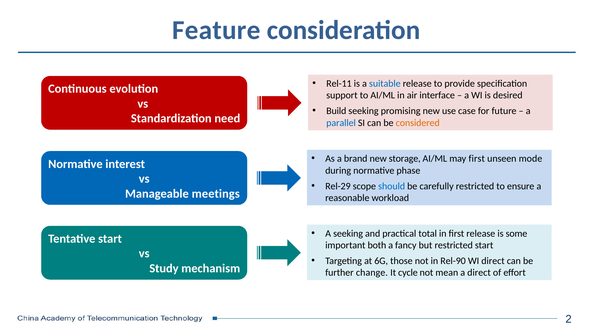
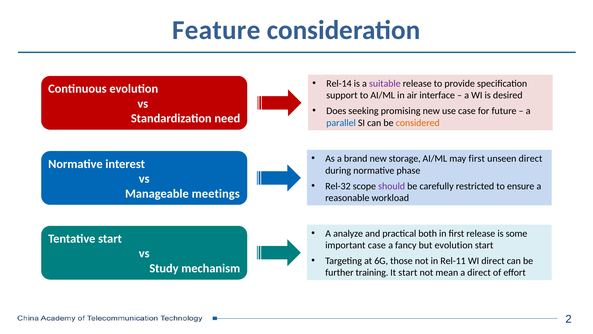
Rel-11: Rel-11 -> Rel-14
suitable colour: blue -> purple
Build: Build -> Does
unseen mode: mode -> direct
Rel-29: Rel-29 -> Rel-32
should colour: blue -> purple
A seeking: seeking -> analyze
total: total -> both
important both: both -> case
but restricted: restricted -> evolution
Rel-90: Rel-90 -> Rel-11
change: change -> training
It cycle: cycle -> start
